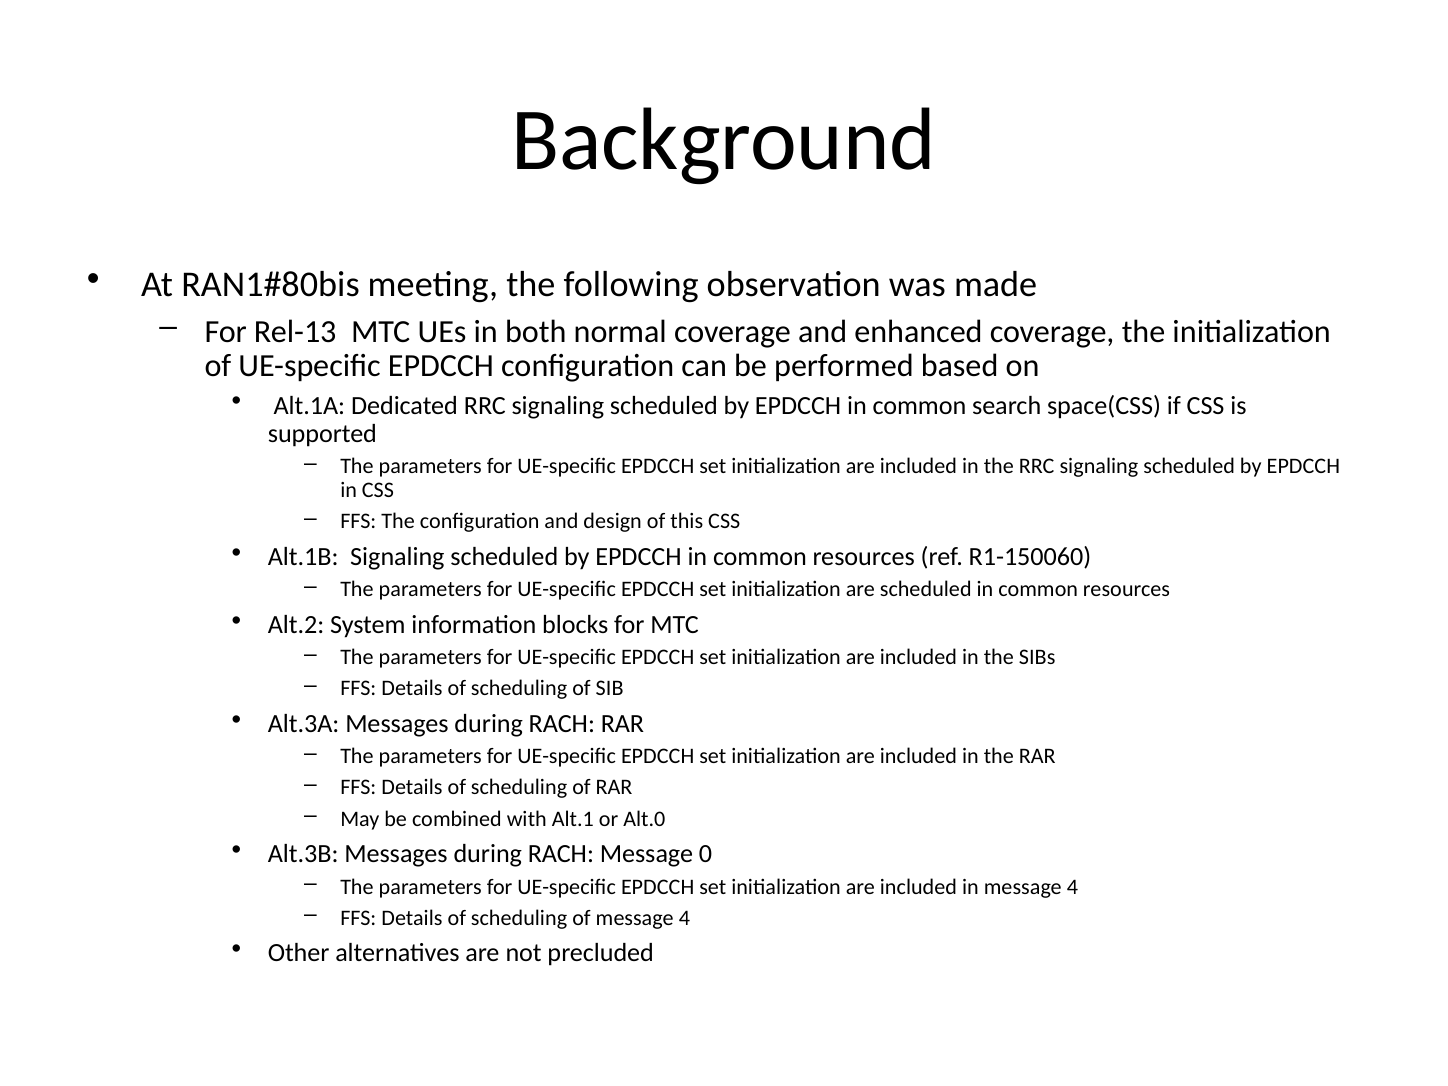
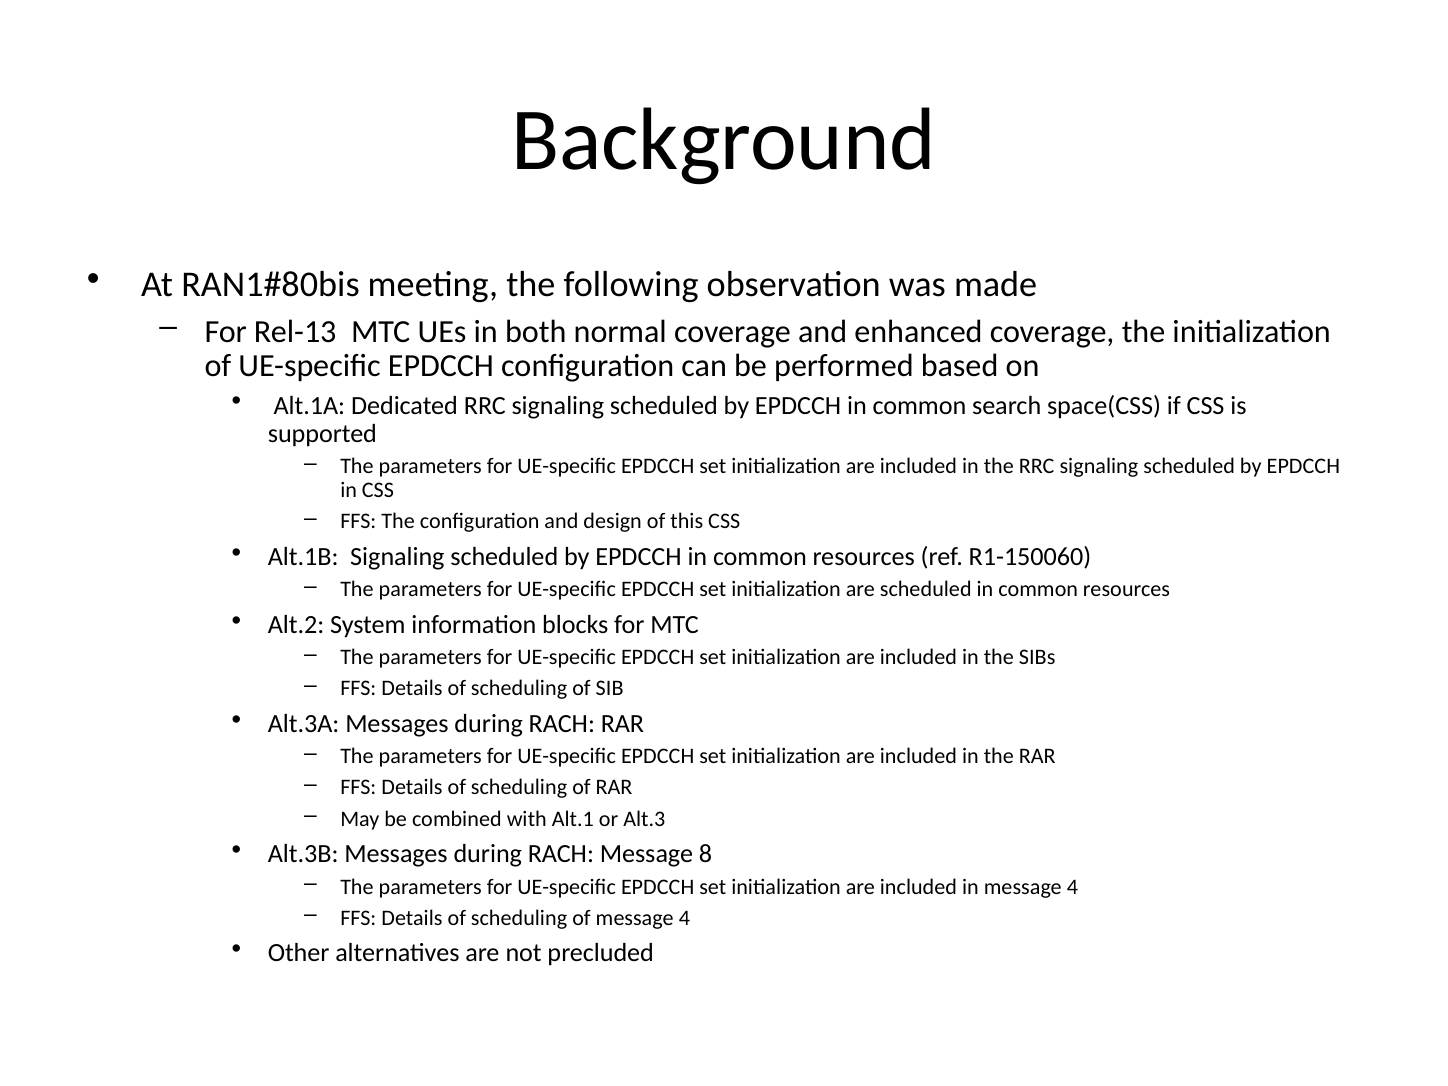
Alt.0: Alt.0 -> Alt.3
0: 0 -> 8
